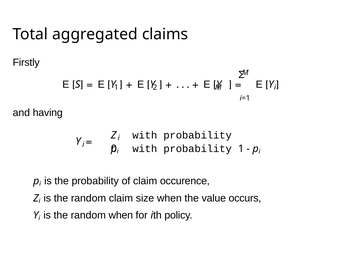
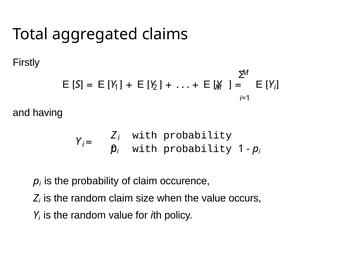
random when: when -> value
